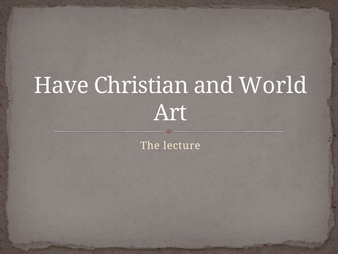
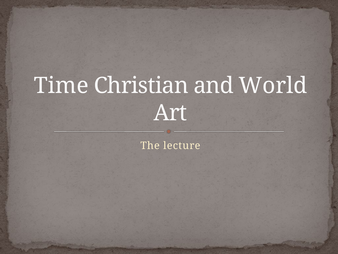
Have: Have -> Time
